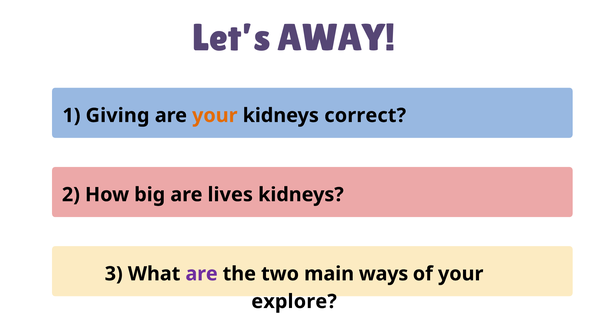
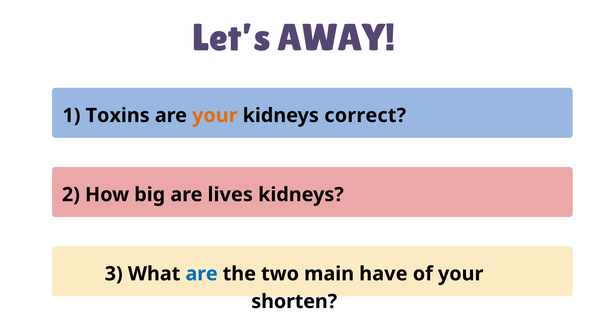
Giving: Giving -> Toxins
are at (202, 274) colour: purple -> blue
ways: ways -> have
explore: explore -> shorten
